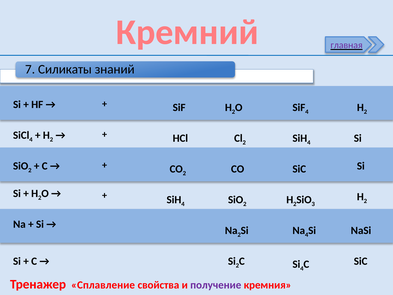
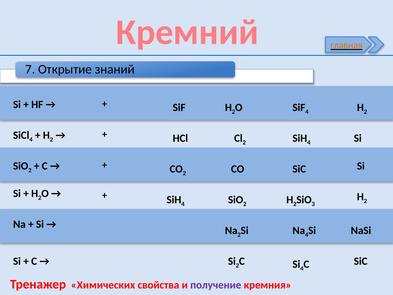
главная colour: purple -> orange
Силикаты: Силикаты -> Открытие
Сплавление: Сплавление -> Химических
